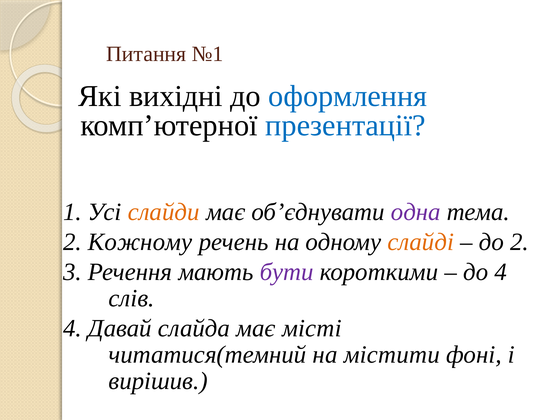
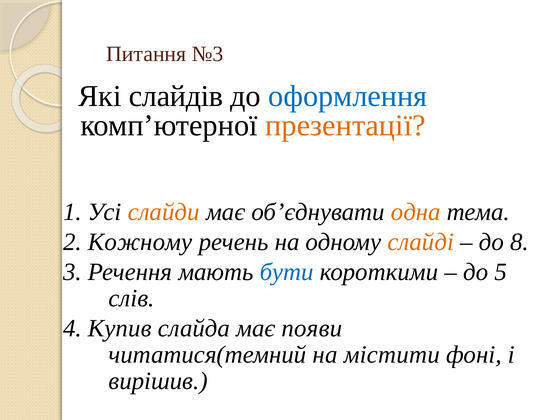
№1: №1 -> №3
вихідні: вихідні -> слайдів
презентації colour: blue -> orange
одна colour: purple -> orange
до 2: 2 -> 8
бути colour: purple -> blue
до 4: 4 -> 5
Давай: Давай -> Купив
місті: місті -> появи
